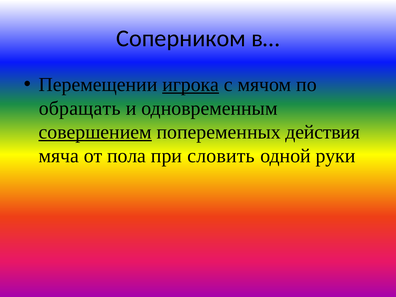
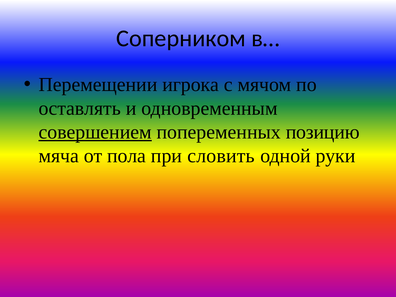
игрока underline: present -> none
обращать: обращать -> оставлять
действия: действия -> позицию
